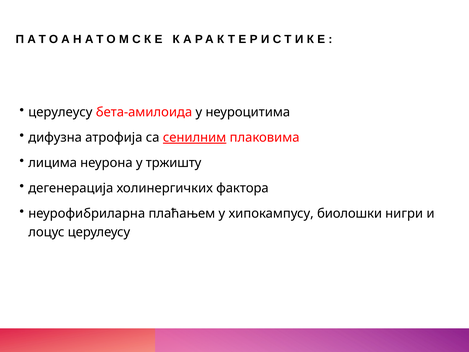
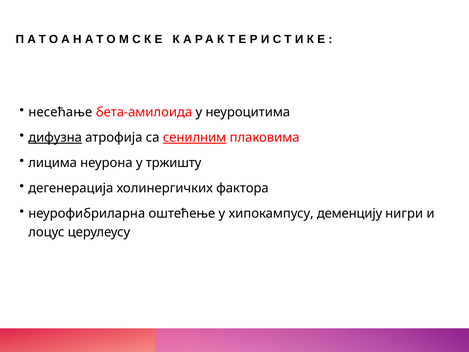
церулеусу at (60, 112): церулеусу -> несећање
дифузна underline: none -> present
плаћањем: плаћањем -> оштећење
биолошки: биолошки -> деменцију
